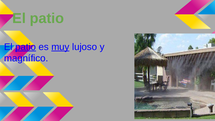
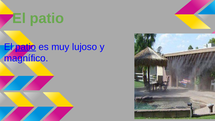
muy underline: present -> none
